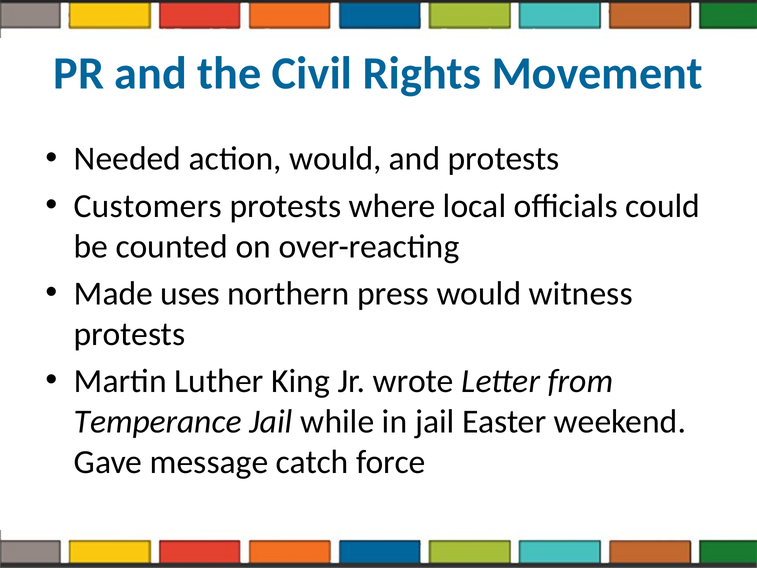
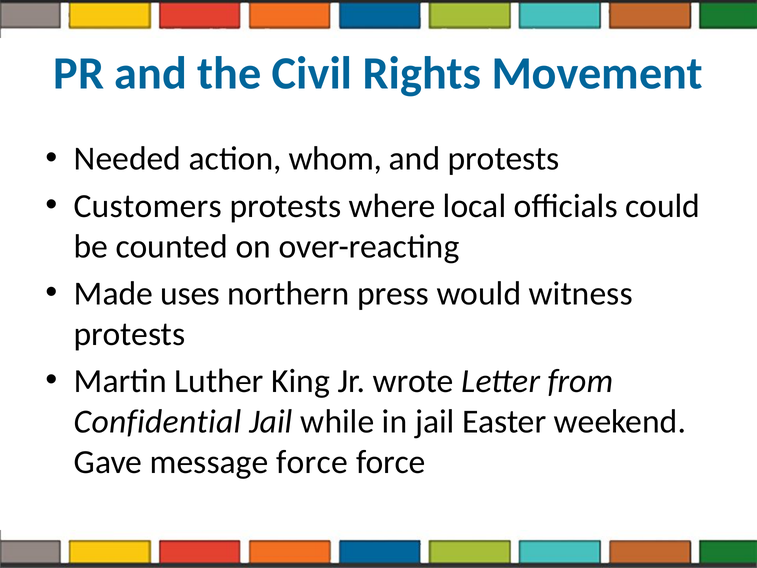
action would: would -> whom
Temperance: Temperance -> Confidential
message catch: catch -> force
